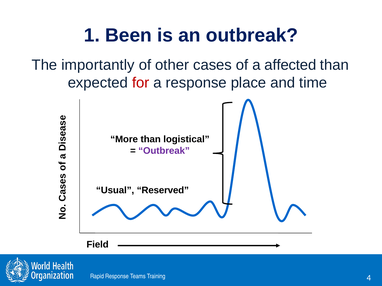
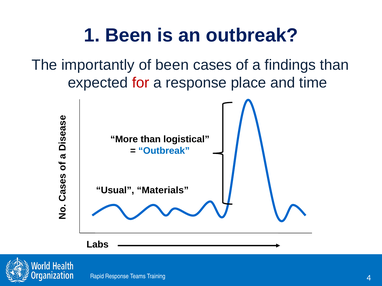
of other: other -> been
affected: affected -> findings
Outbreak at (164, 151) colour: purple -> blue
Reserved: Reserved -> Materials
Field: Field -> Labs
